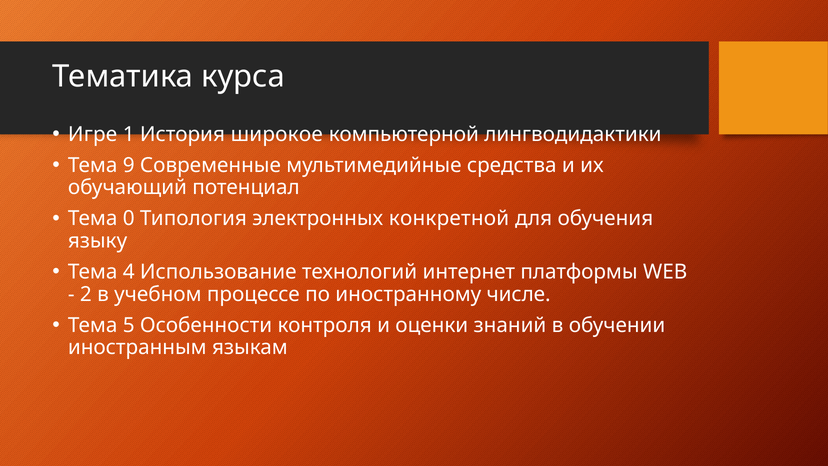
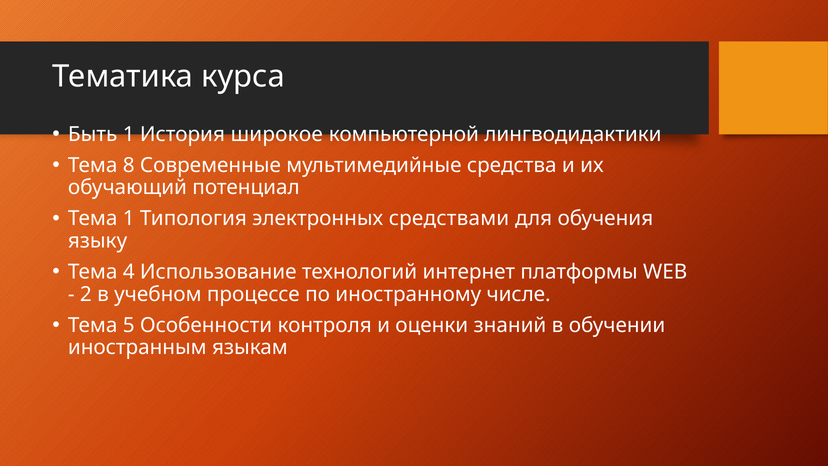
Игре: Игре -> Быть
9: 9 -> 8
Тема 0: 0 -> 1
конкретной: конкретной -> средствами
